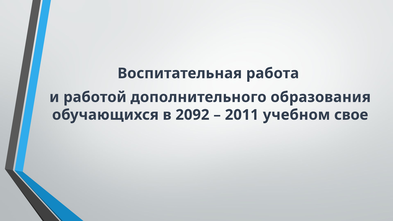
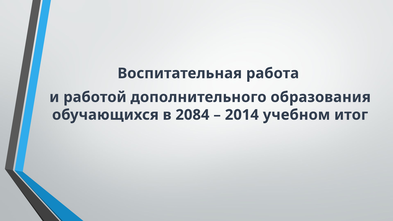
2092: 2092 -> 2084
2011: 2011 -> 2014
свое: свое -> итог
